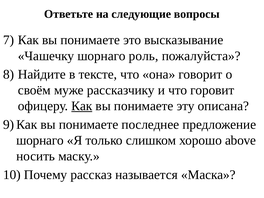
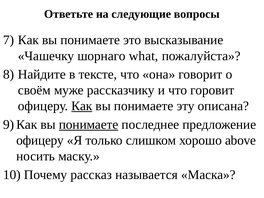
роль: роль -> what
понимаете at (89, 124) underline: none -> present
шорнаго at (40, 140): шорнаго -> офицеру
